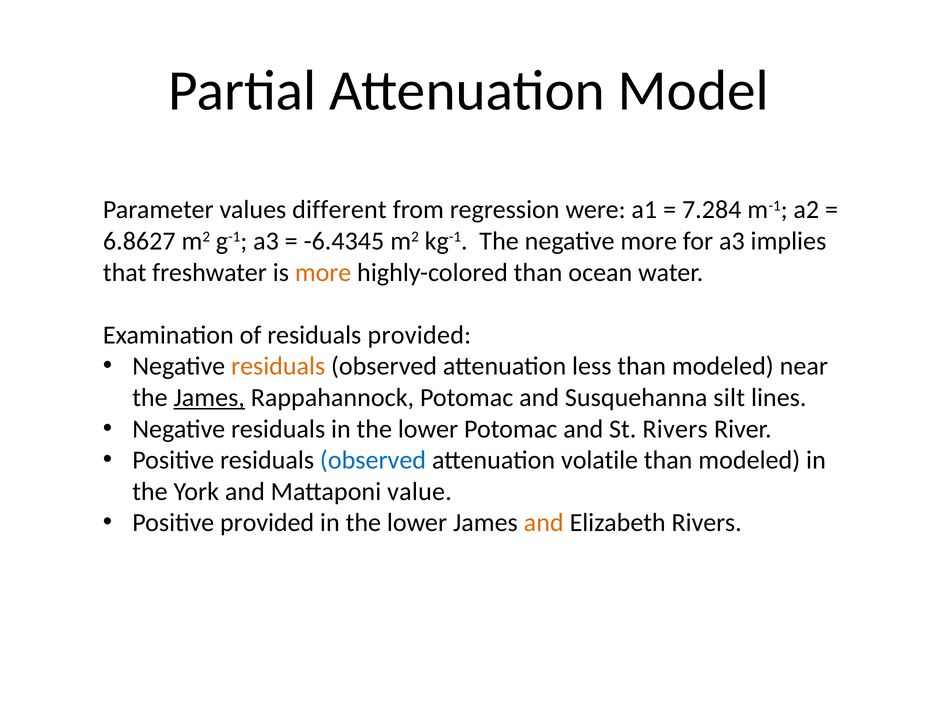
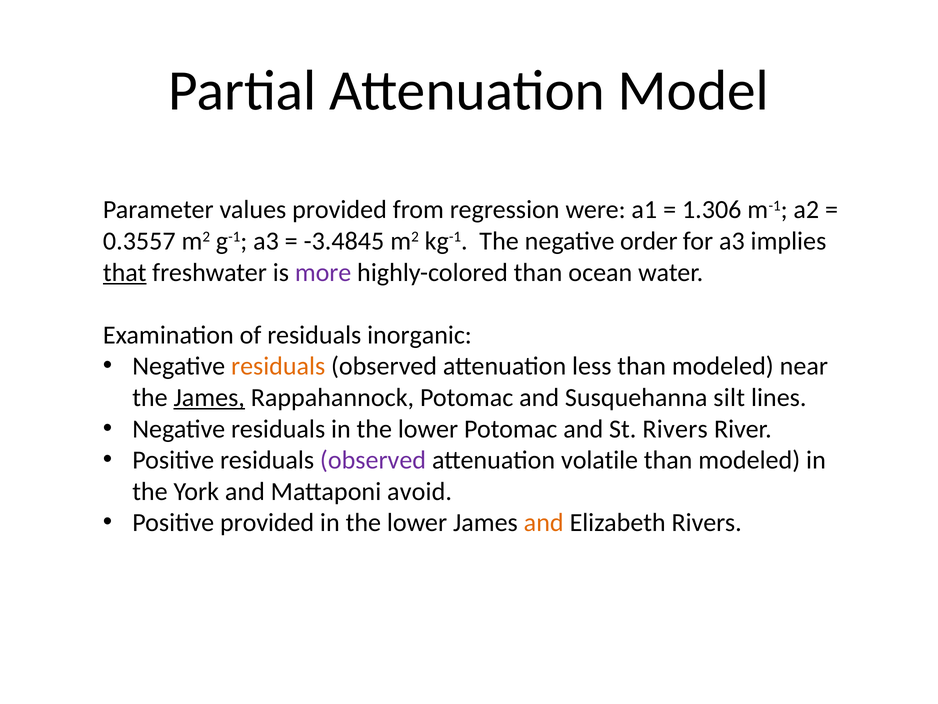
values different: different -> provided
7.284: 7.284 -> 1.306
6.8627: 6.8627 -> 0.3557
-6.4345: -6.4345 -> -3.4845
negative more: more -> order
that underline: none -> present
more at (323, 272) colour: orange -> purple
residuals provided: provided -> inorganic
observed at (373, 460) colour: blue -> purple
value: value -> avoid
